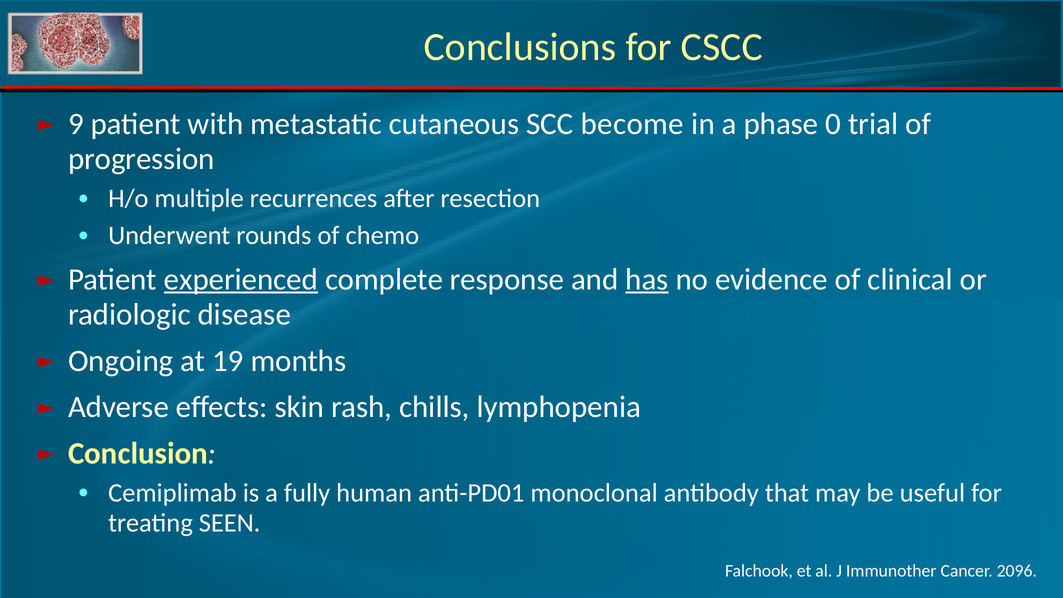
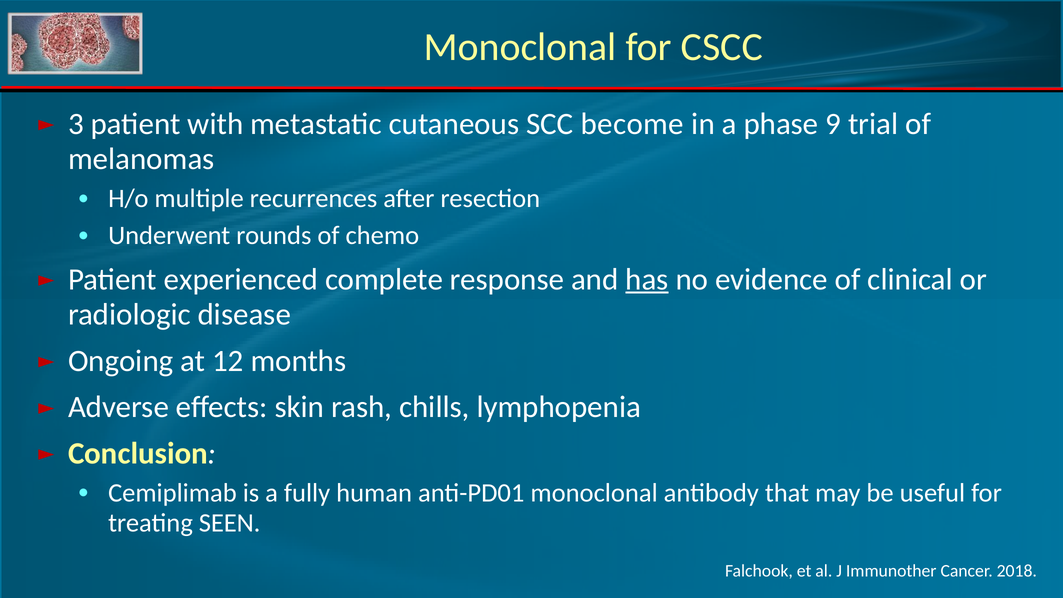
Conclusions at (520, 47): Conclusions -> Monoclonal
9: 9 -> 3
0: 0 -> 9
progression: progression -> melanomas
experienced underline: present -> none
19: 19 -> 12
2096: 2096 -> 2018
